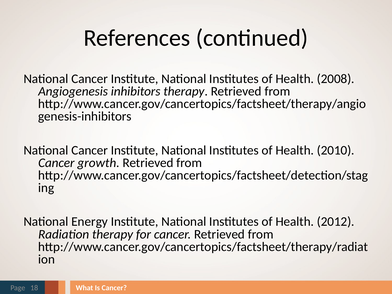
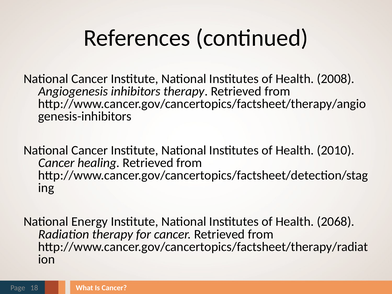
growth: growth -> healing
2012: 2012 -> 2068
